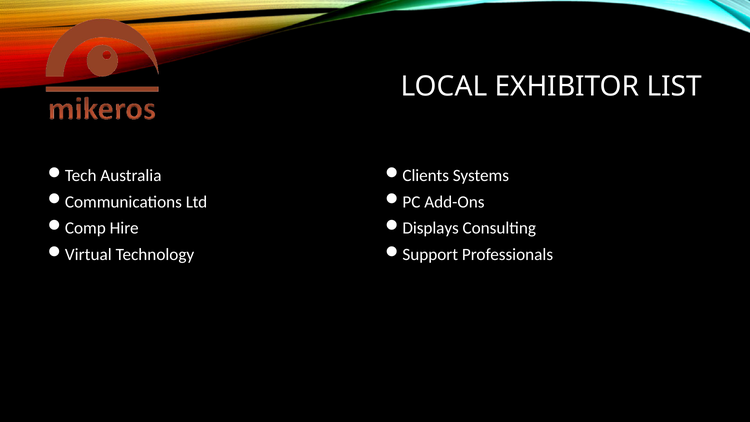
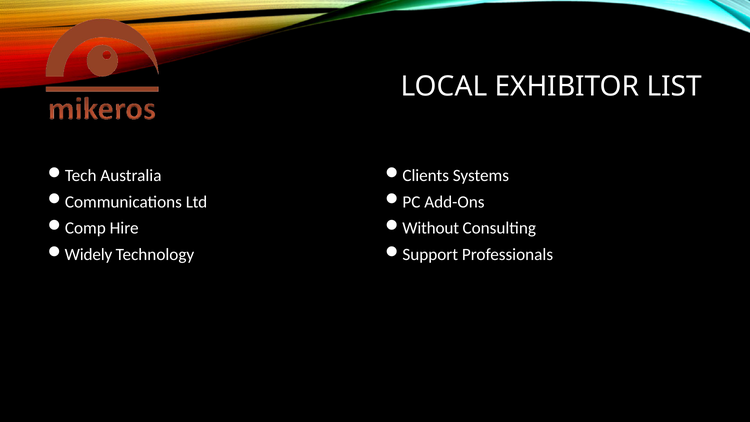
Displays: Displays -> Without
Virtual: Virtual -> Widely
